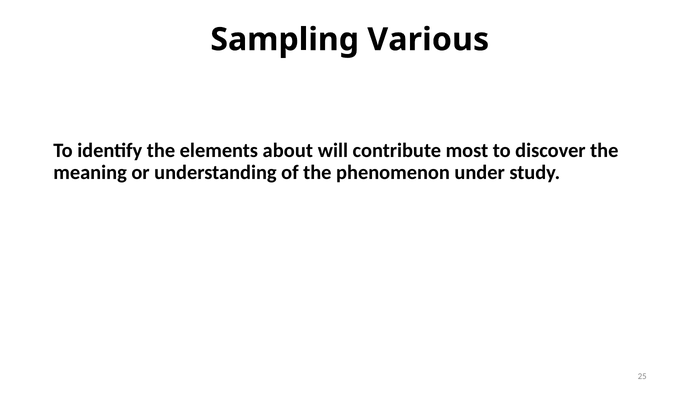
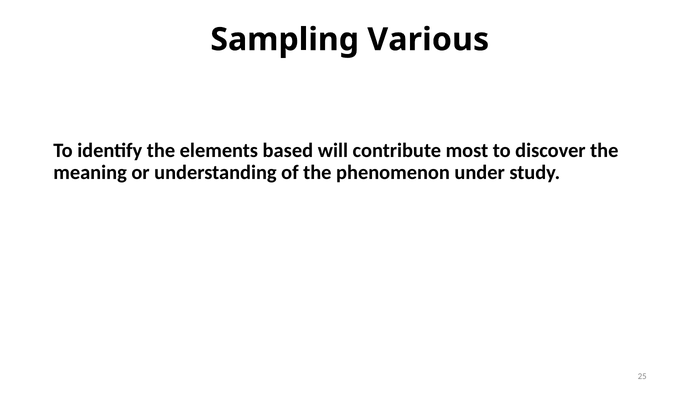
about: about -> based
